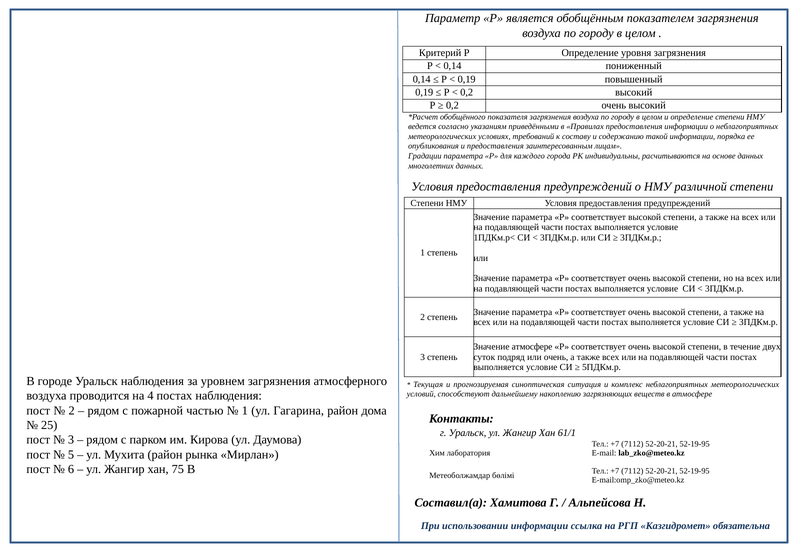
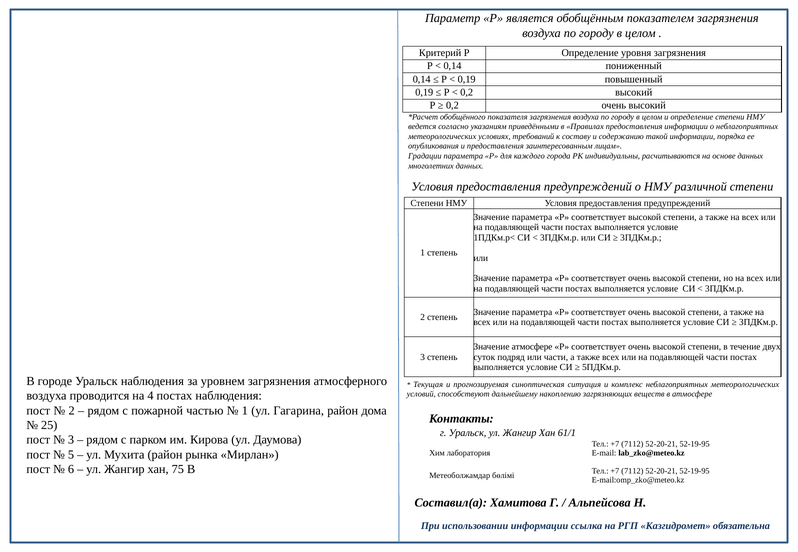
или очень: очень -> части
